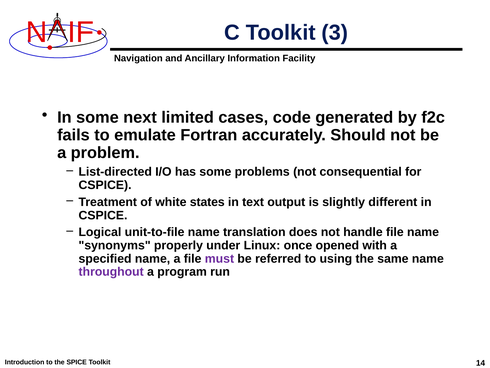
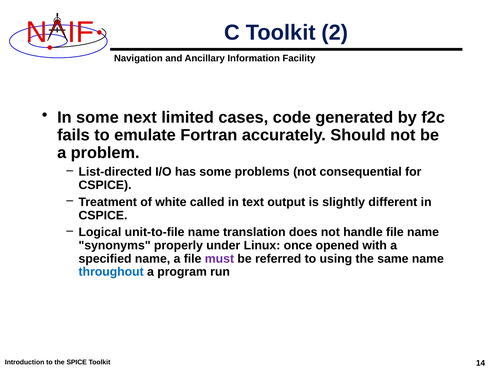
3: 3 -> 2
states: states -> called
throughout colour: purple -> blue
